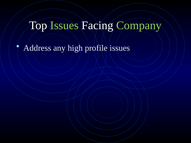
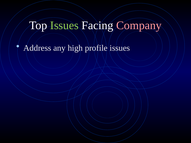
Company colour: light green -> pink
